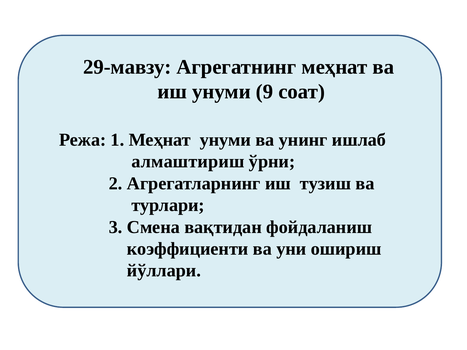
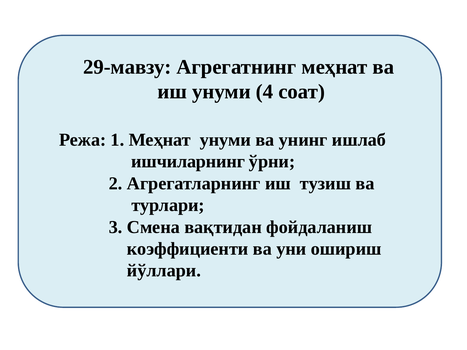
9: 9 -> 4
алмаштириш: алмаштириш -> ишчиларнинг
